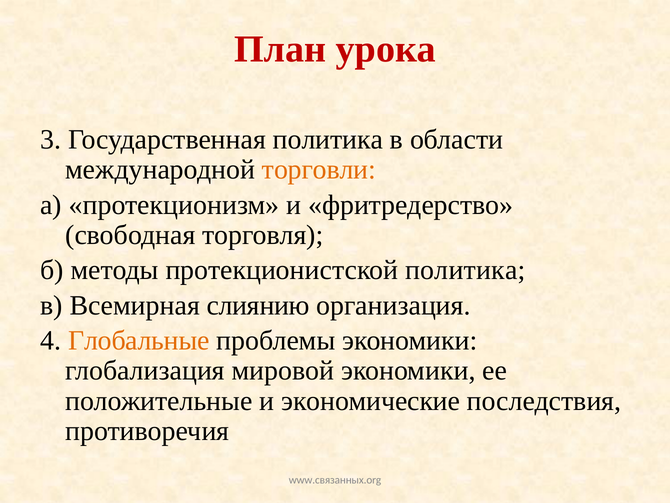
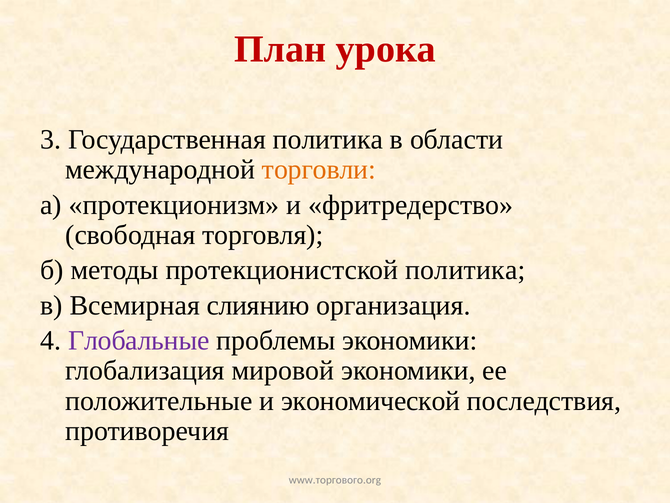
Глобальные colour: orange -> purple
экономические: экономические -> экономической
www.связанных.org: www.связанных.org -> www.торгового.org
